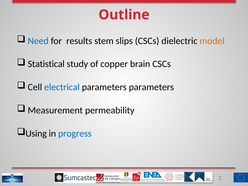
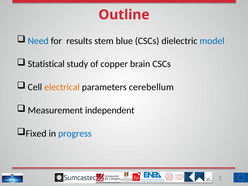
slips: slips -> blue
model colour: orange -> blue
electrical colour: blue -> orange
parameters parameters: parameters -> cerebellum
permeability: permeability -> independent
Using: Using -> Fixed
